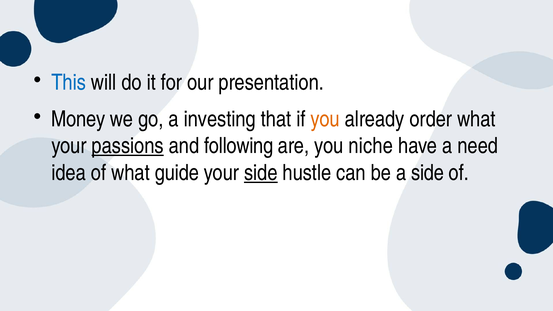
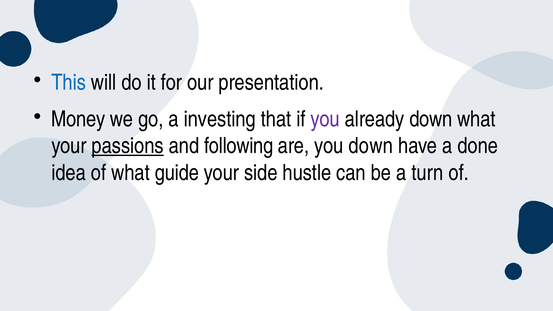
you at (325, 119) colour: orange -> purple
already order: order -> down
you niche: niche -> down
need: need -> done
side at (261, 173) underline: present -> none
a side: side -> turn
